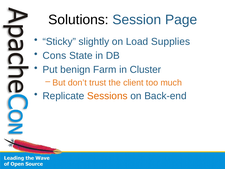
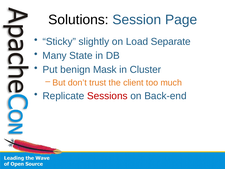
Supplies: Supplies -> Separate
Cons: Cons -> Many
Farm: Farm -> Mask
Sessions colour: orange -> red
